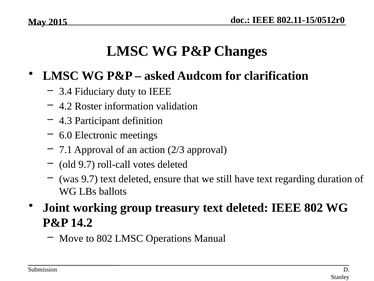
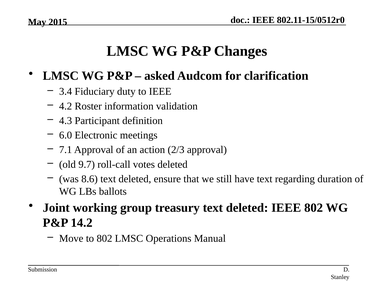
was 9.7: 9.7 -> 8.6
